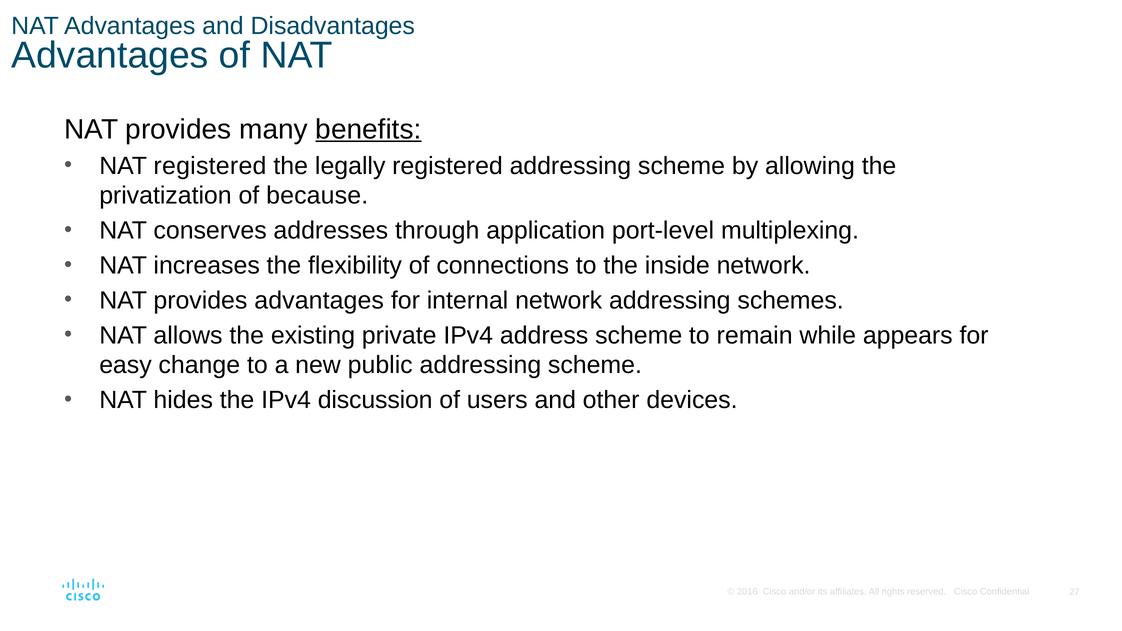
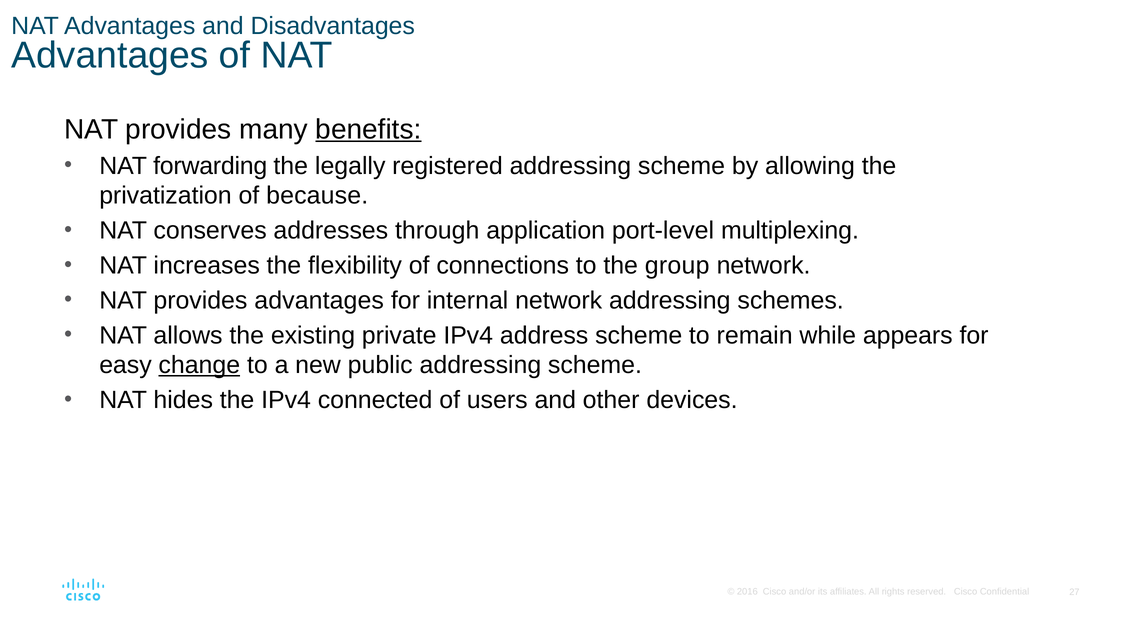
NAT registered: registered -> forwarding
inside: inside -> group
change underline: none -> present
discussion: discussion -> connected
